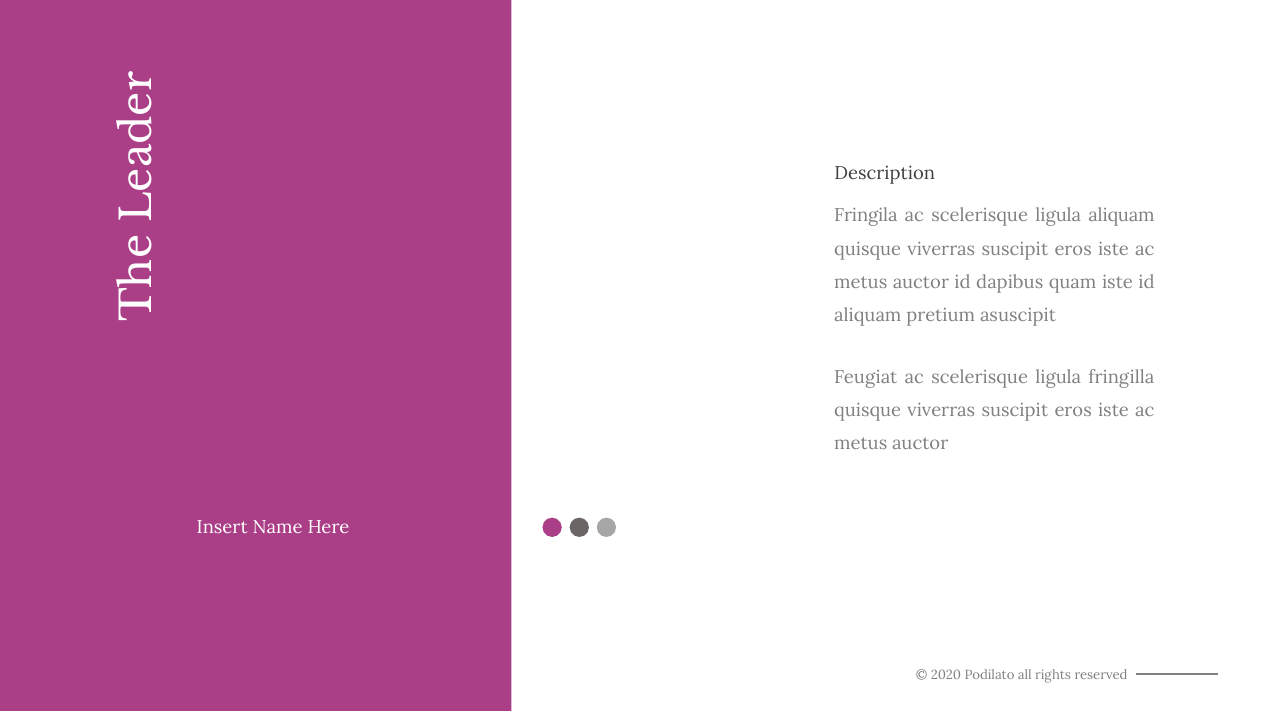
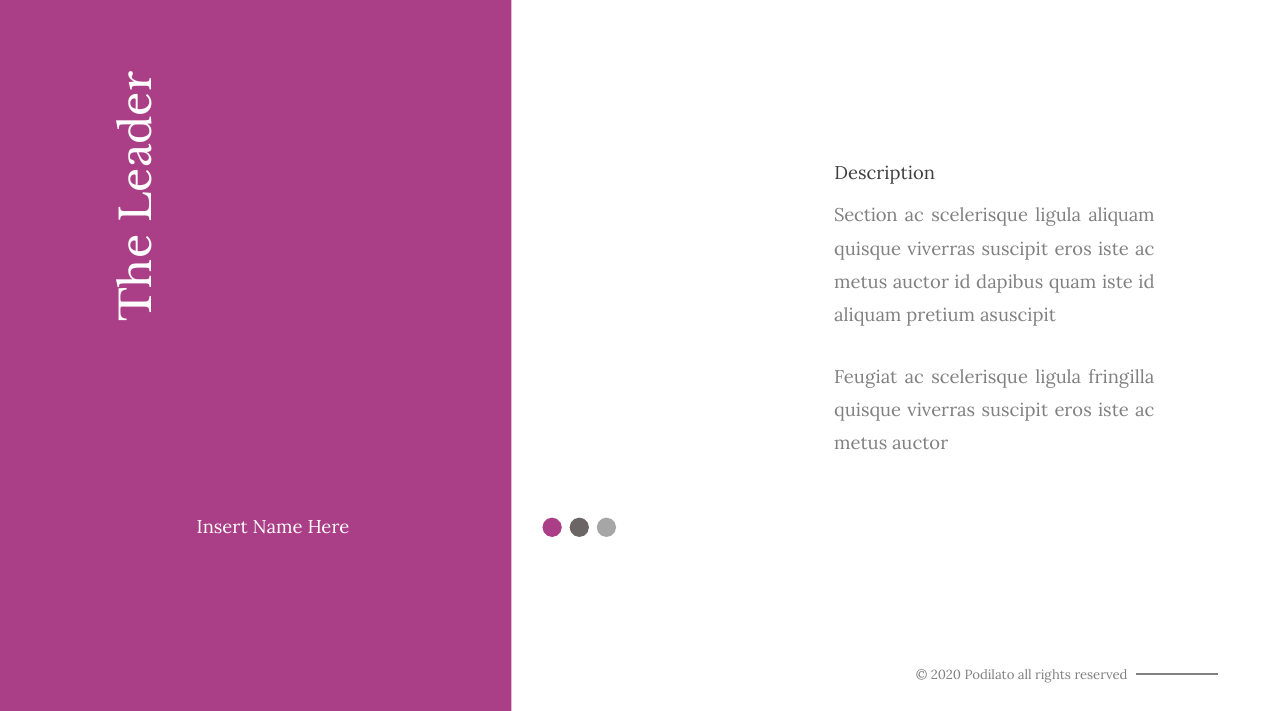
Fringila: Fringila -> Section
